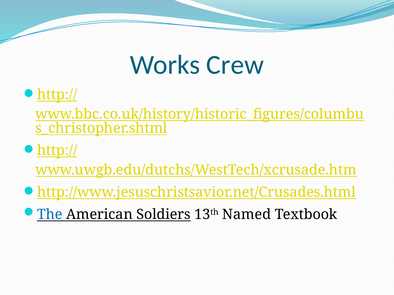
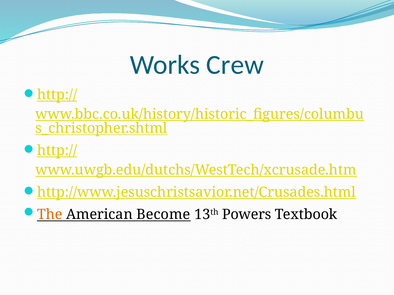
The colour: blue -> orange
Soldiers: Soldiers -> Become
Named: Named -> Powers
